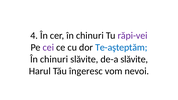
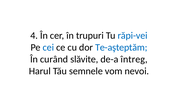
cer în chinuri: chinuri -> trupuri
răpi-vei colour: purple -> blue
cei colour: purple -> blue
chinuri at (54, 59): chinuri -> curând
de-a slăvite: slăvite -> întreg
îngeresc: îngeresc -> semnele
